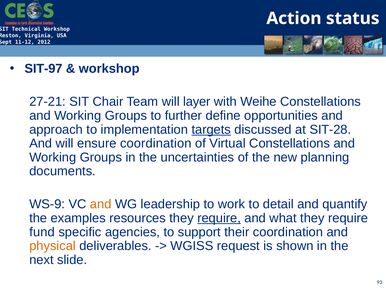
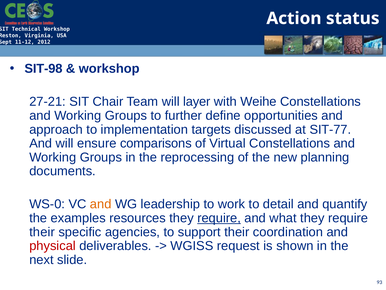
SIT-97: SIT-97 -> SIT-98
targets underline: present -> none
SIT-28: SIT-28 -> SIT-77
ensure coordination: coordination -> comparisons
uncertainties: uncertainties -> reprocessing
WS-9: WS-9 -> WS-0
fund at (42, 232): fund -> their
physical colour: orange -> red
